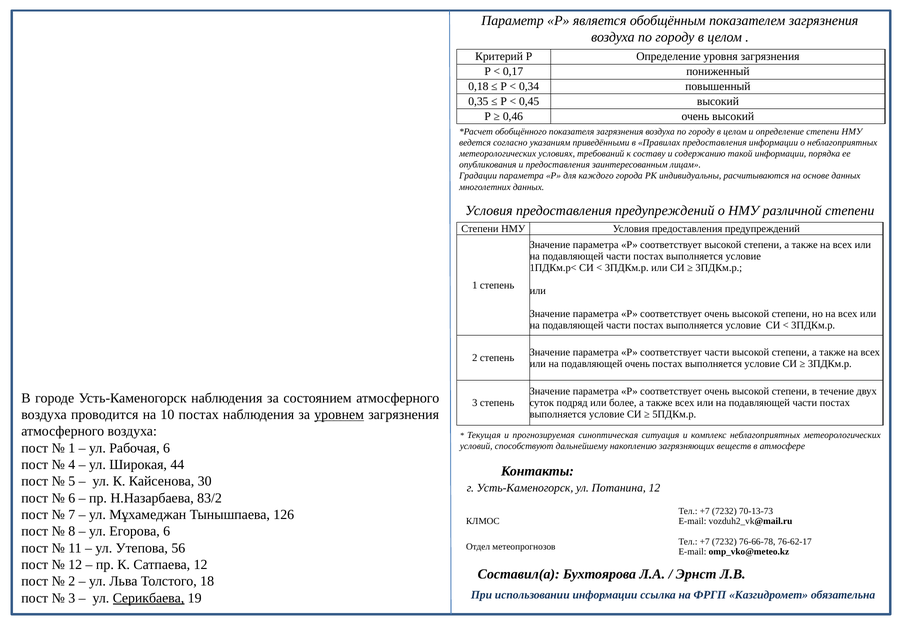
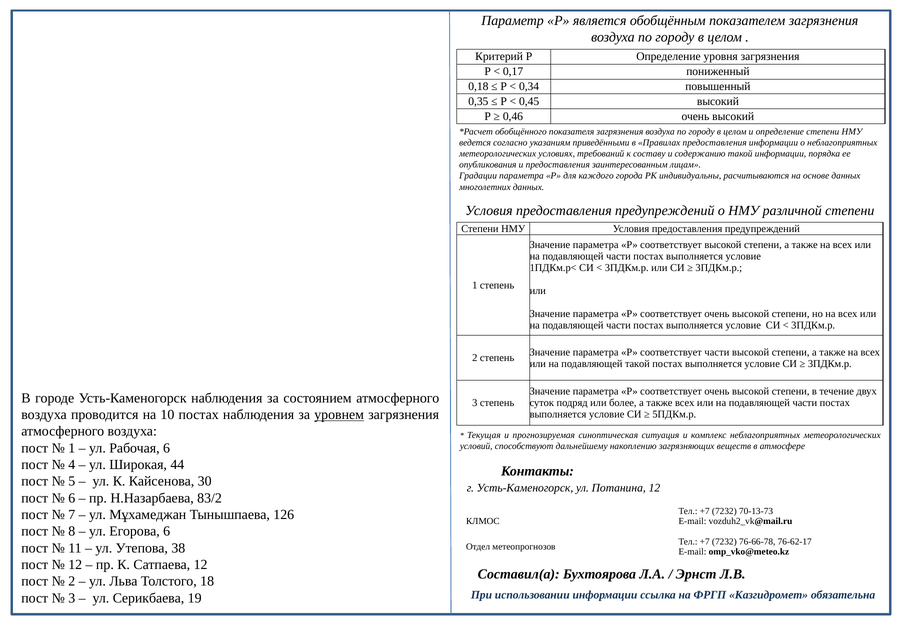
подавляющей очень: очень -> такой
56: 56 -> 38
Серикбаева underline: present -> none
